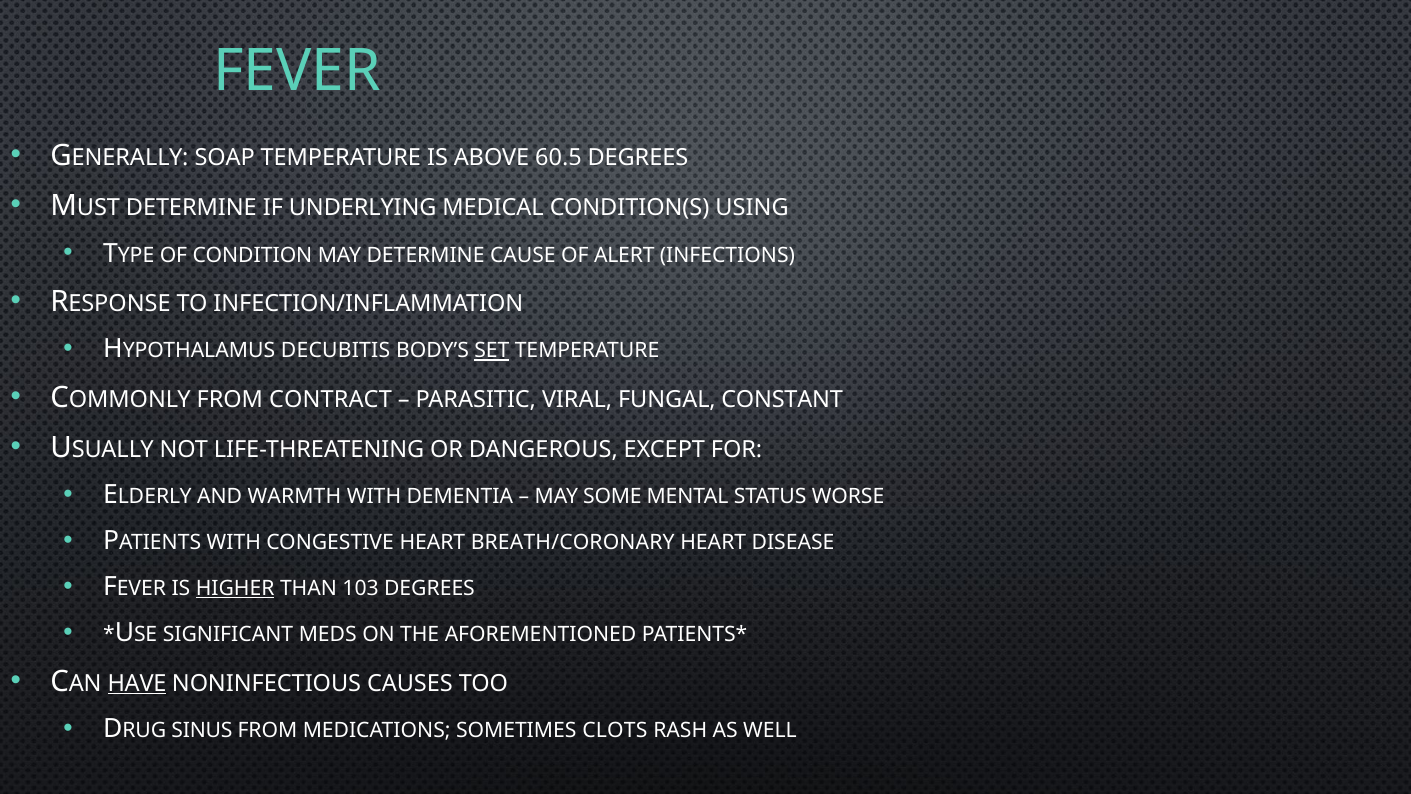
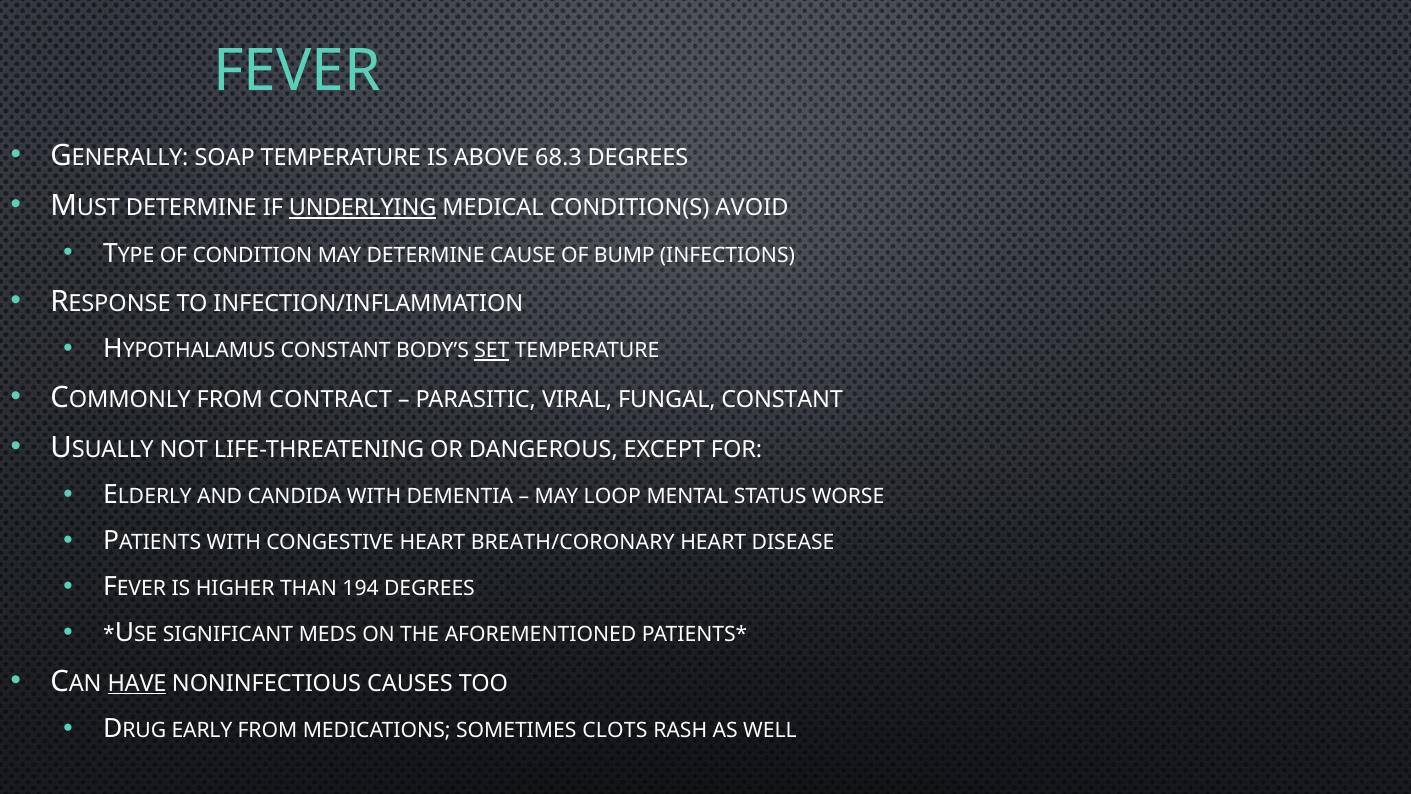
60.5: 60.5 -> 68.3
UNDERLYING underline: none -> present
USING: USING -> AVOID
ALERT: ALERT -> BUMP
DECUBITIS at (336, 351): DECUBITIS -> CONSTANT
WARMTH: WARMTH -> CANDIDA
SOME: SOME -> LOOP
HIGHER underline: present -> none
103: 103 -> 194
SINUS: SINUS -> EARLY
